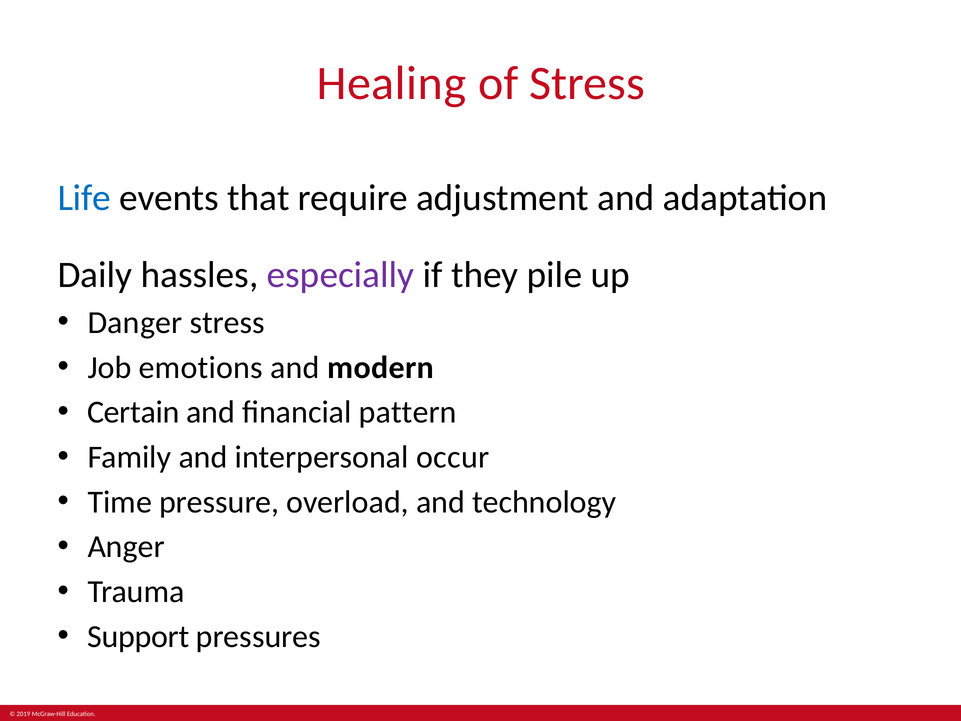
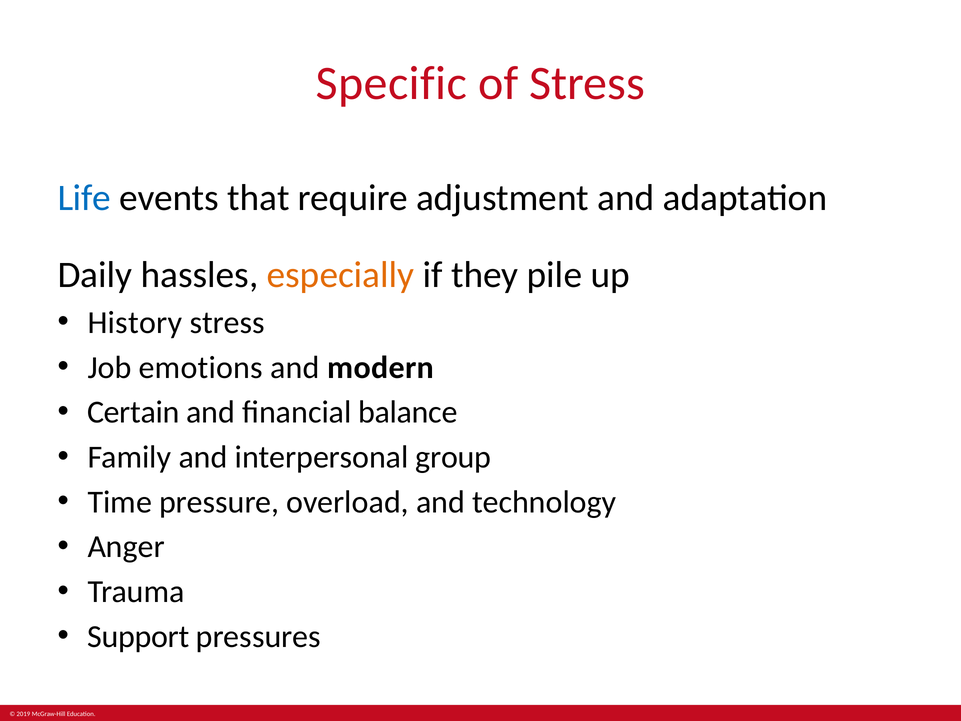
Healing: Healing -> Specific
especially colour: purple -> orange
Danger: Danger -> History
pattern: pattern -> balance
occur: occur -> group
